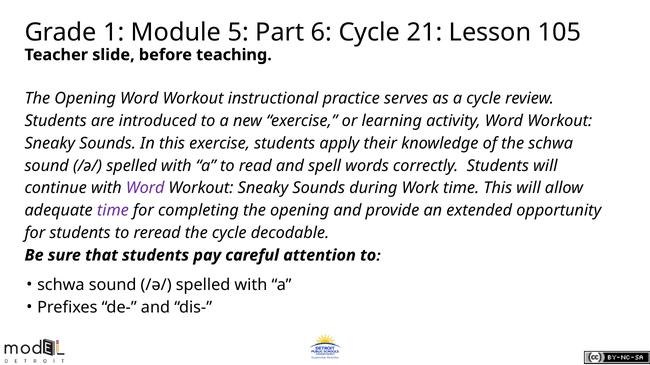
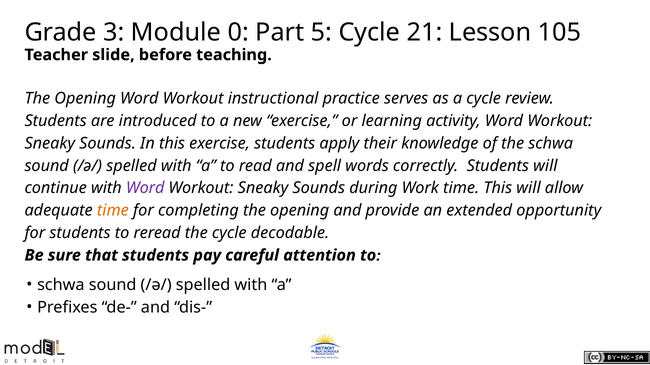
1: 1 -> 3
5: 5 -> 0
6: 6 -> 5
time at (113, 211) colour: purple -> orange
